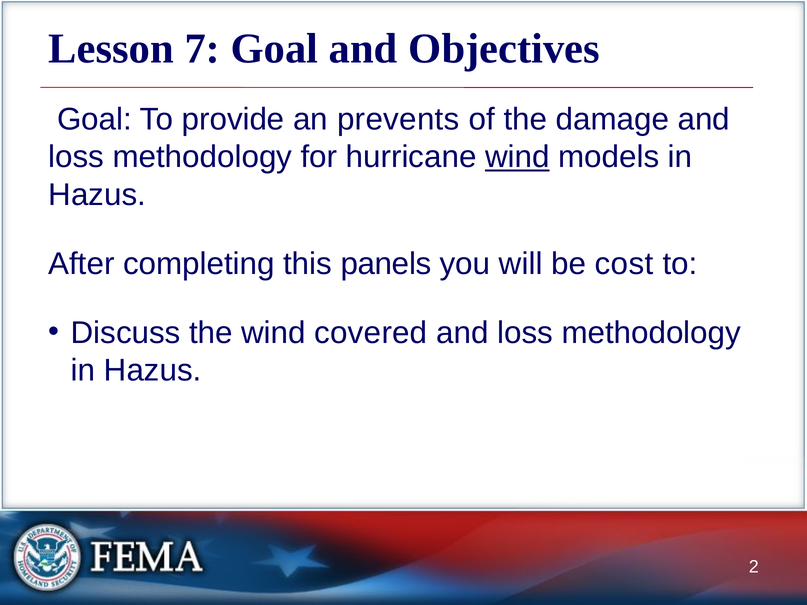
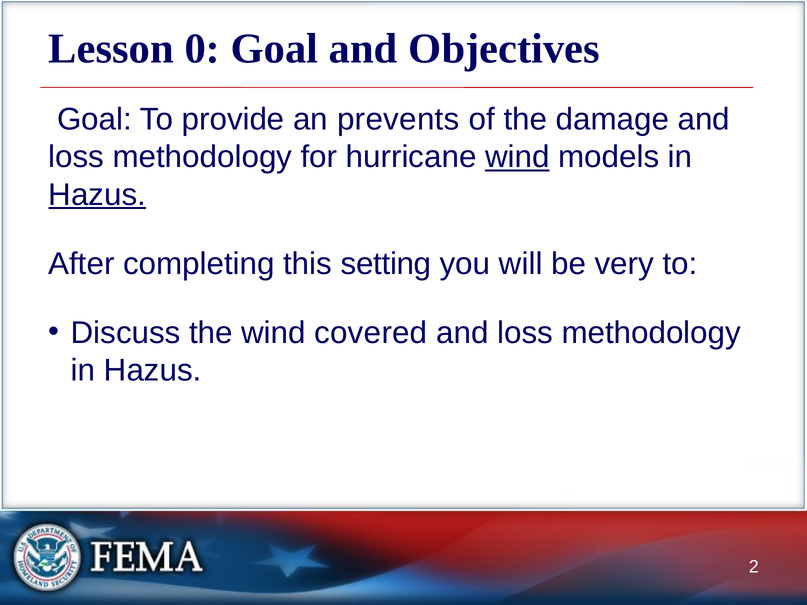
7: 7 -> 0
Hazus at (97, 195) underline: none -> present
panels: panels -> setting
cost: cost -> very
